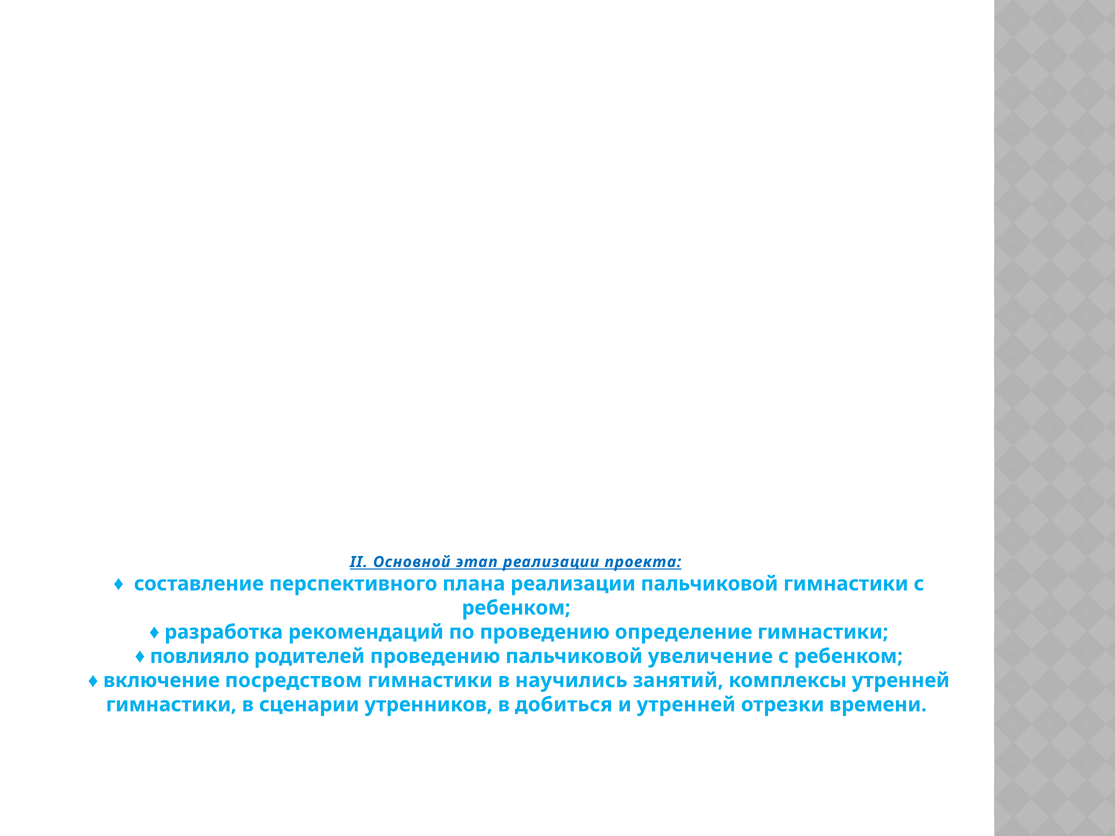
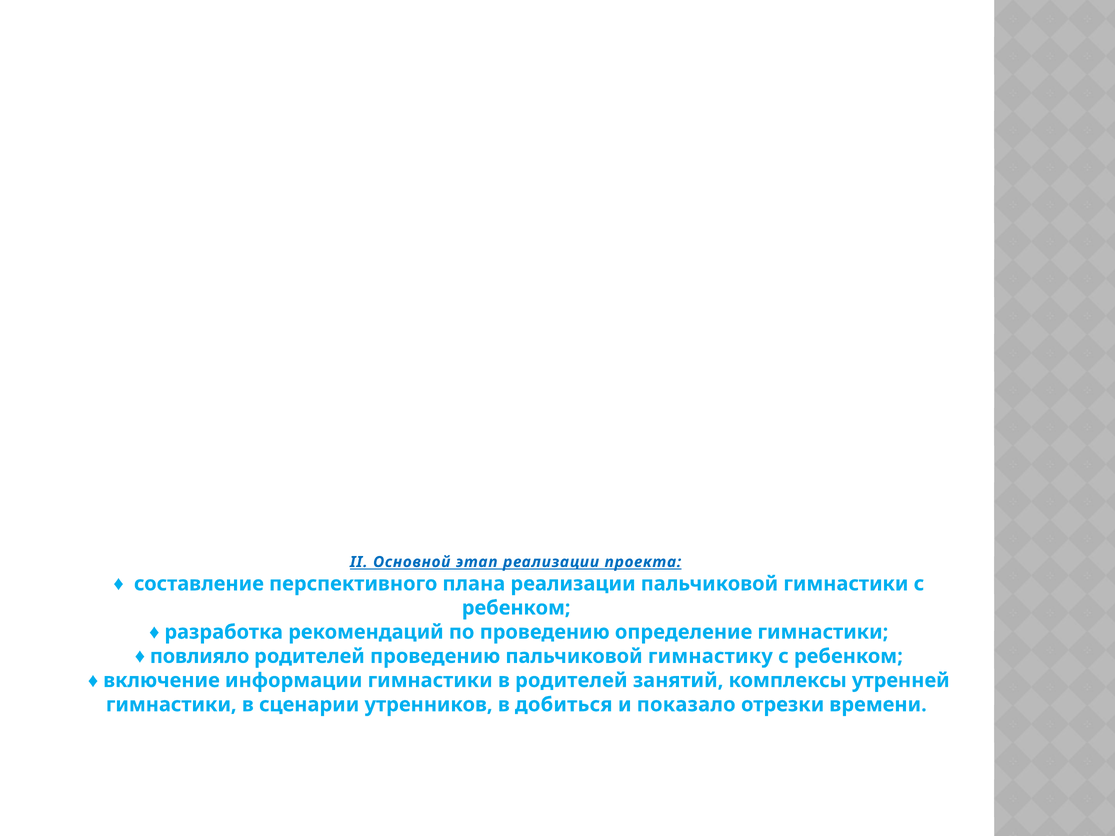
увеличение: увеличение -> гимнастику
посредством: посредством -> информации
в научились: научились -> родителей
и утренней: утренней -> показало
